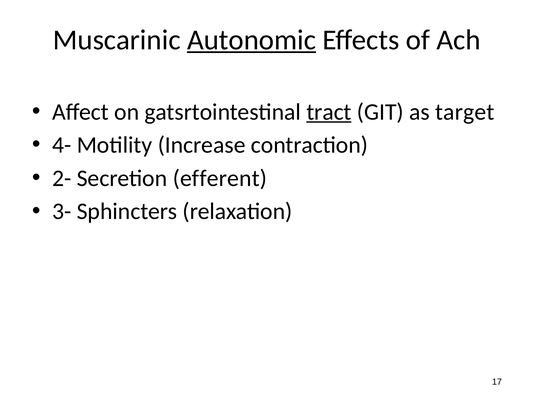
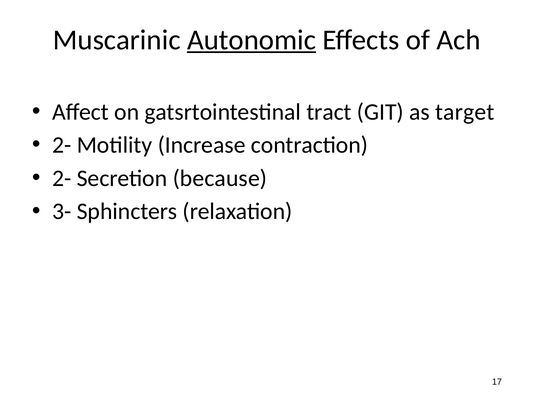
tract underline: present -> none
4- at (62, 145): 4- -> 2-
efferent: efferent -> because
